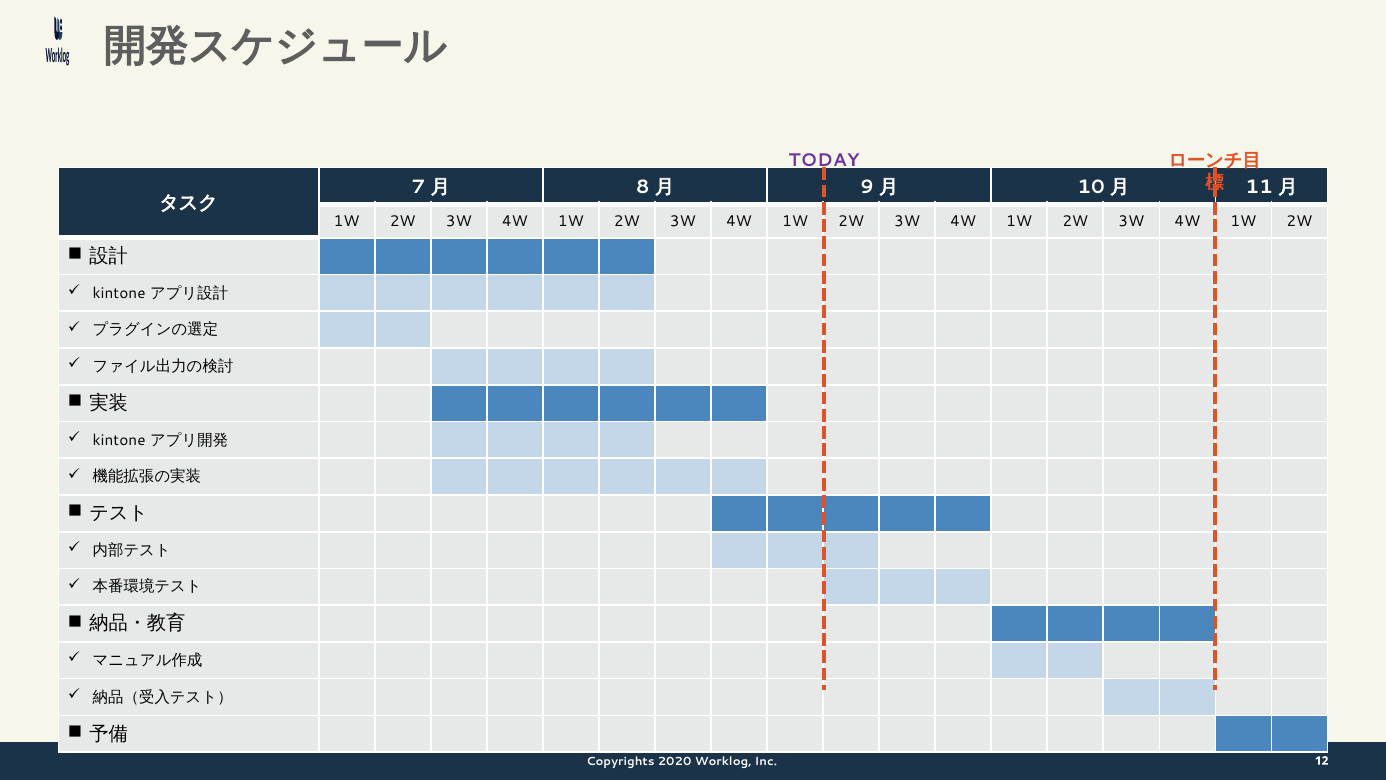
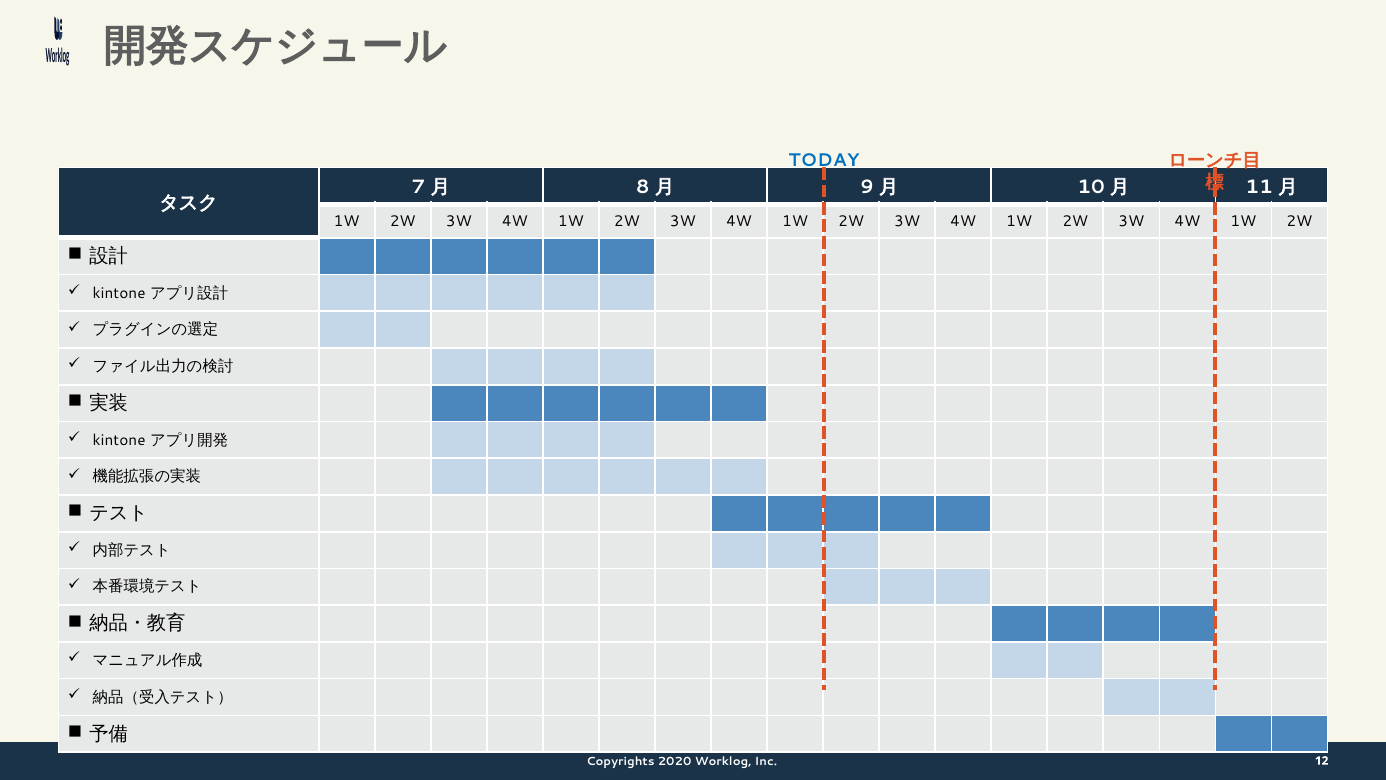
TODAY colour: purple -> blue
